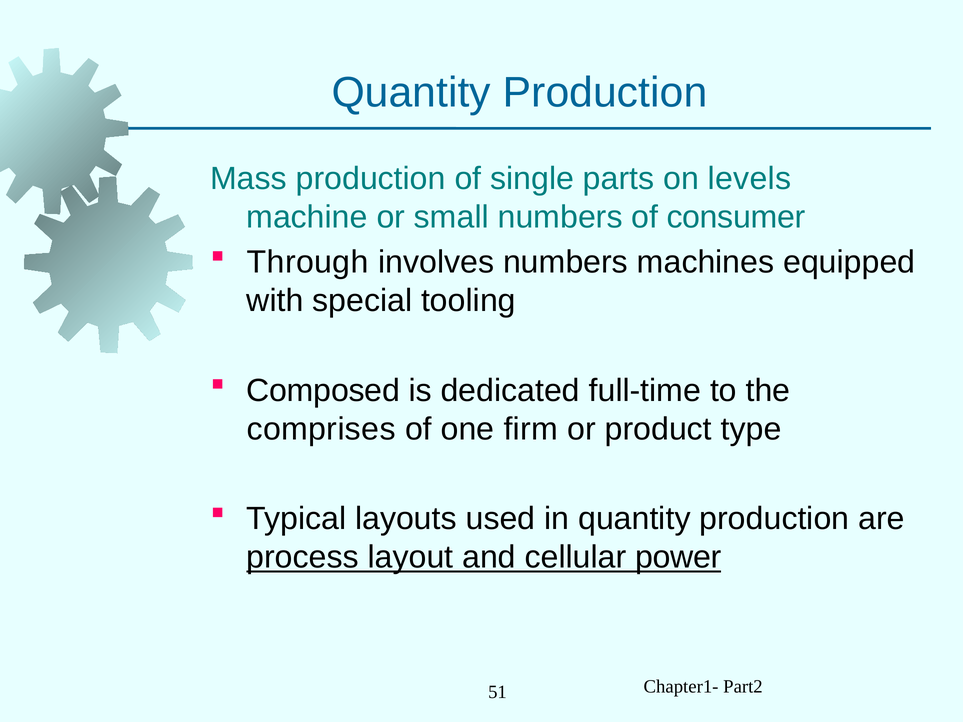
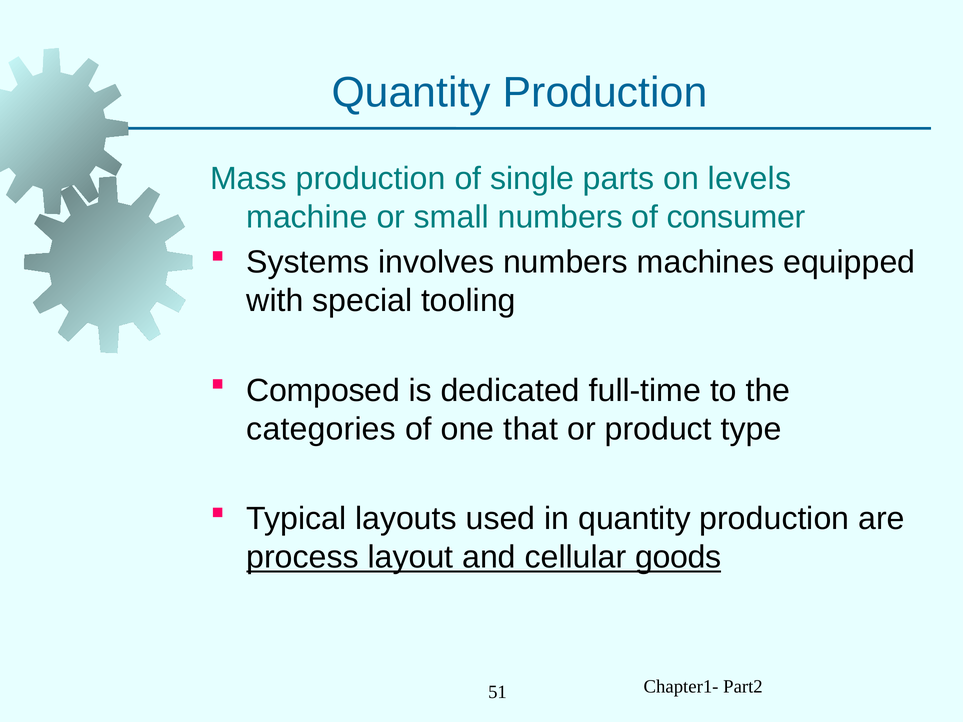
Through: Through -> Systems
comprises: comprises -> categories
firm: firm -> that
power: power -> goods
